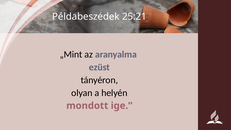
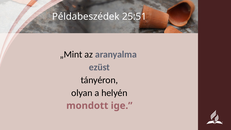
25:21: 25:21 -> 25:51
